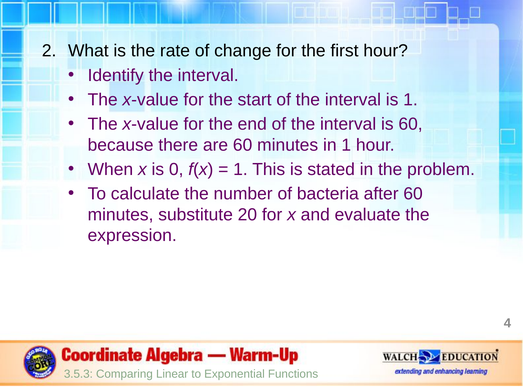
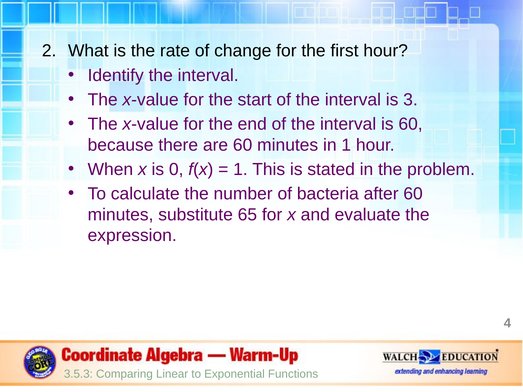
is 1: 1 -> 3
20: 20 -> 65
